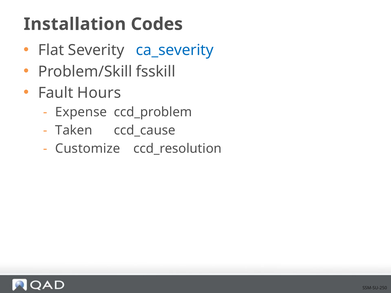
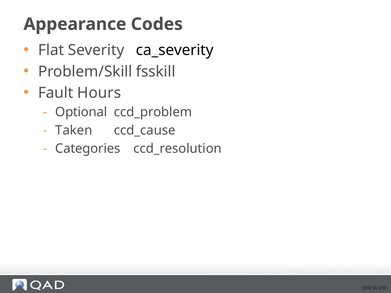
Installation: Installation -> Appearance
ca_severity colour: blue -> black
Expense: Expense -> Optional
Customize: Customize -> Categories
